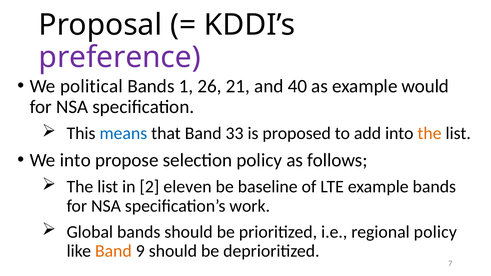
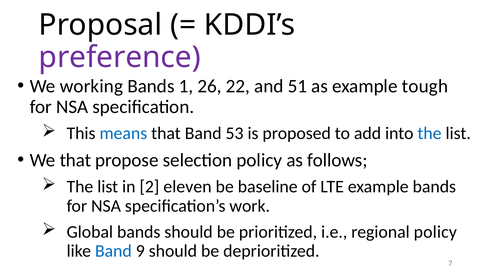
political: political -> working
21: 21 -> 22
40: 40 -> 51
would: would -> tough
33: 33 -> 53
the at (430, 134) colour: orange -> blue
We into: into -> that
Band at (113, 251) colour: orange -> blue
